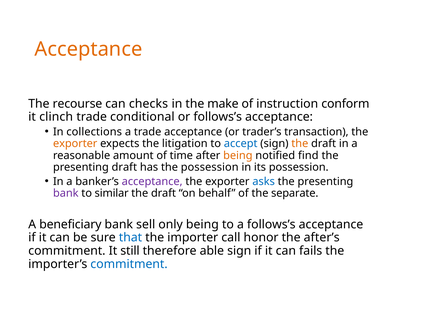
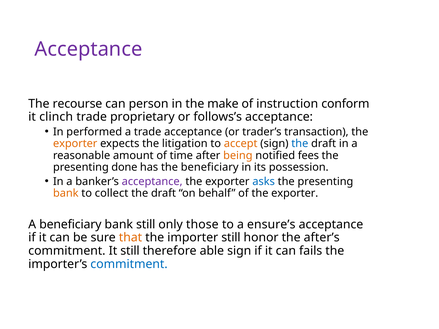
Acceptance at (88, 49) colour: orange -> purple
checks: checks -> person
conditional: conditional -> proprietary
collections: collections -> performed
accept colour: blue -> orange
the at (300, 144) colour: orange -> blue
find: find -> fees
presenting draft: draft -> done
the possession: possession -> beneficiary
bank at (66, 193) colour: purple -> orange
similar: similar -> collect
of the separate: separate -> exporter
bank sell: sell -> still
only being: being -> those
a follows’s: follows’s -> ensure’s
that colour: blue -> orange
importer call: call -> still
